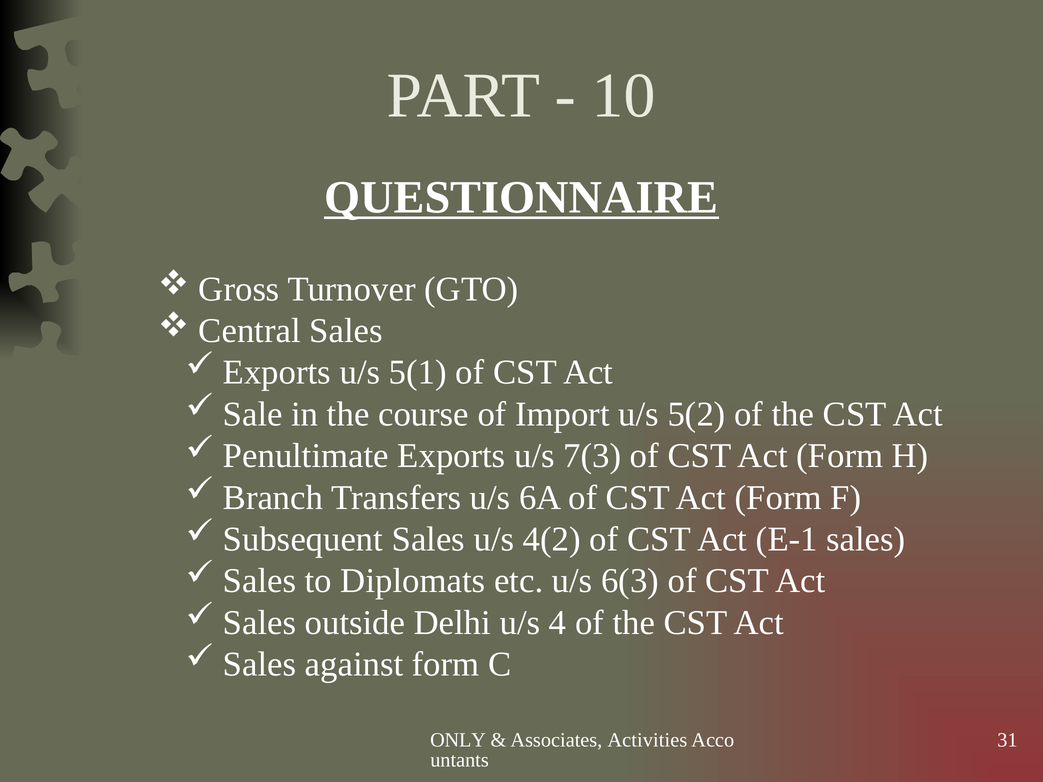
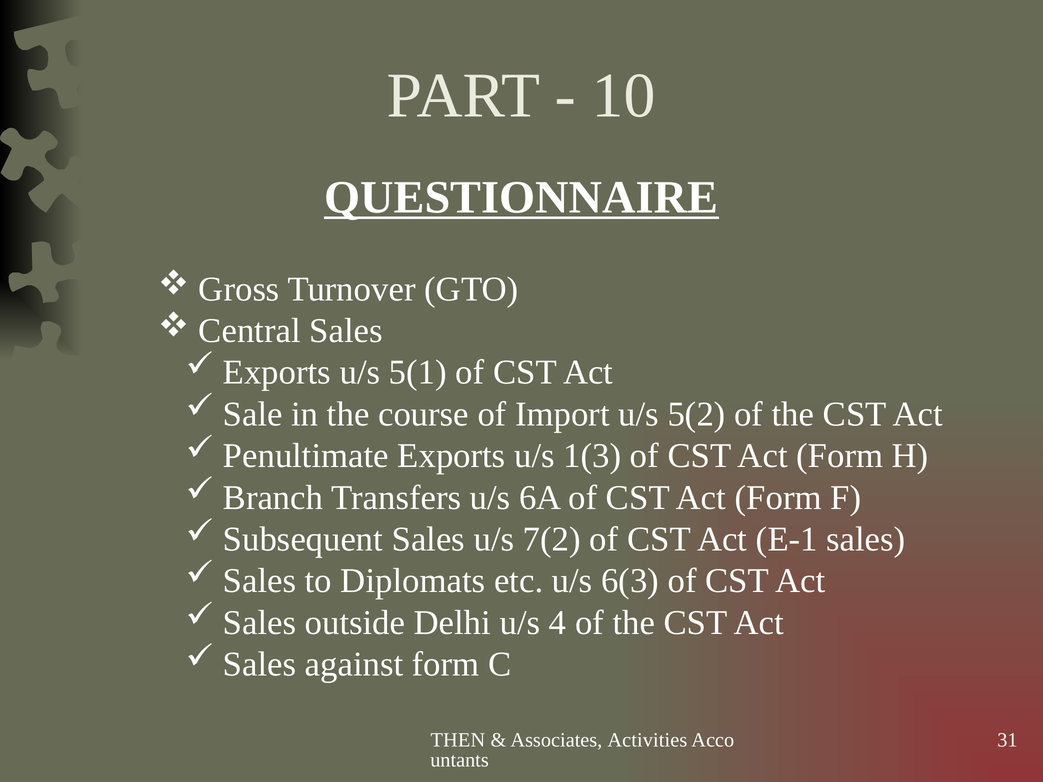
7(3: 7(3 -> 1(3
4(2: 4(2 -> 7(2
ONLY: ONLY -> THEN
